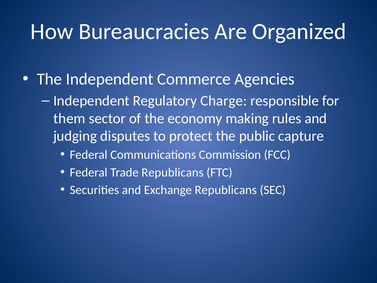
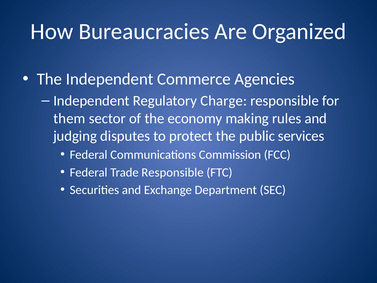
capture: capture -> services
Trade Republicans: Republicans -> Responsible
Exchange Republicans: Republicans -> Department
